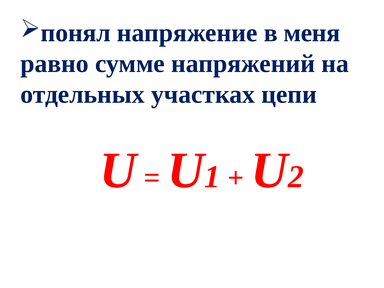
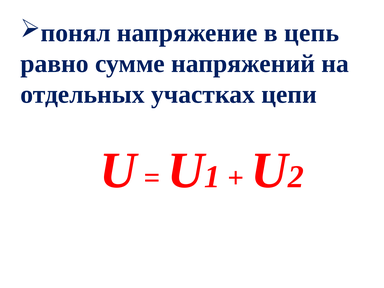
меня: меня -> цепь
